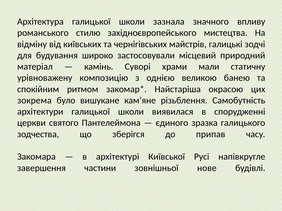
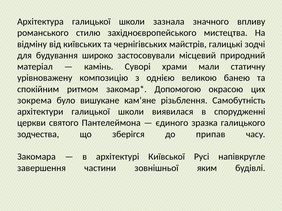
Найстаріша: Найстаріша -> Допомогою
нове: нове -> яким
